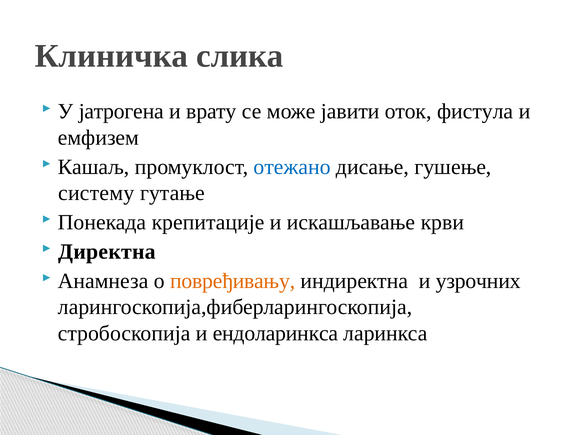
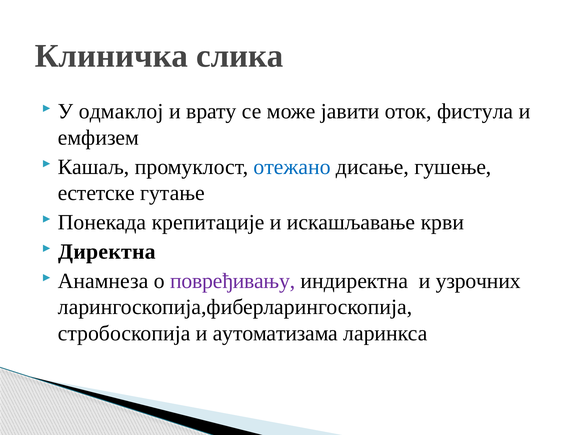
јатрогена: јатрогена -> одмаклој
систему: систему -> естетске
повређивању colour: orange -> purple
ендоларинкса: ендоларинкса -> аутоматизама
